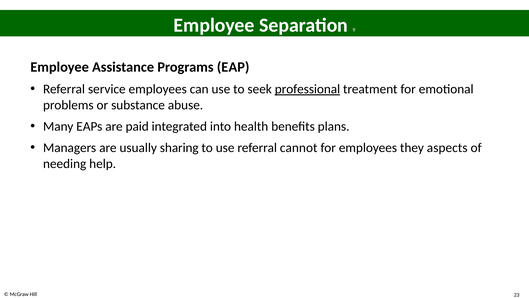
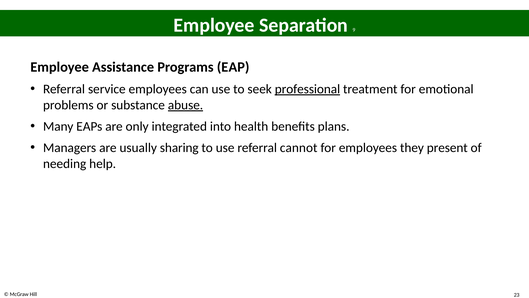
abuse underline: none -> present
paid: paid -> only
aspects: aspects -> present
